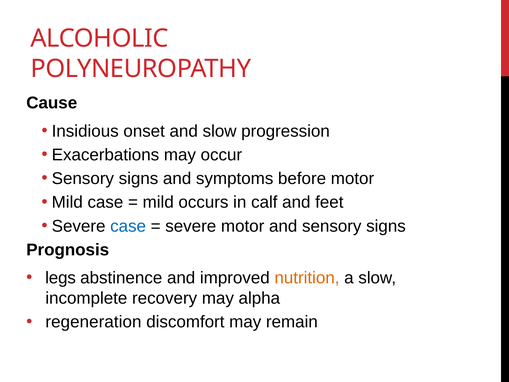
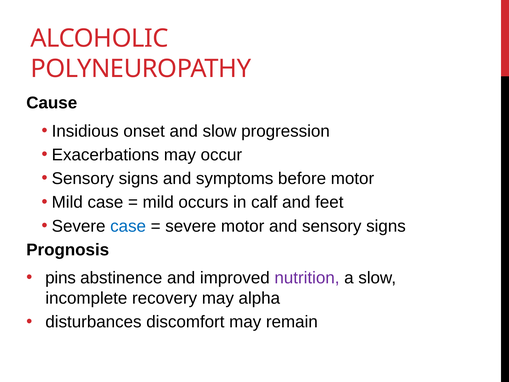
legs: legs -> pins
nutrition colour: orange -> purple
regeneration: regeneration -> disturbances
